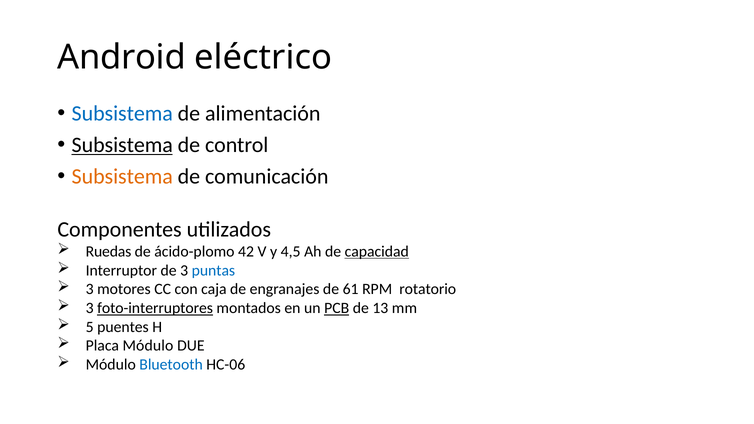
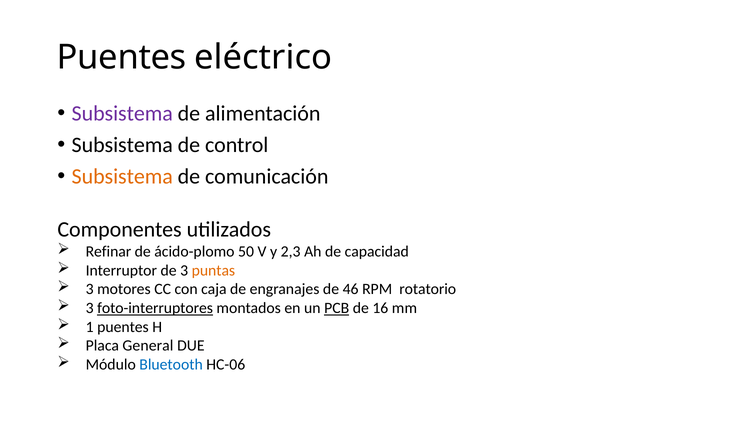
Android at (122, 58): Android -> Puentes
Subsistema at (122, 113) colour: blue -> purple
Subsistema at (122, 145) underline: present -> none
Ruedas: Ruedas -> Refinar
42: 42 -> 50
4,5: 4,5 -> 2,3
capacidad underline: present -> none
puntas colour: blue -> orange
61: 61 -> 46
13: 13 -> 16
5: 5 -> 1
Placa Módulo: Módulo -> General
